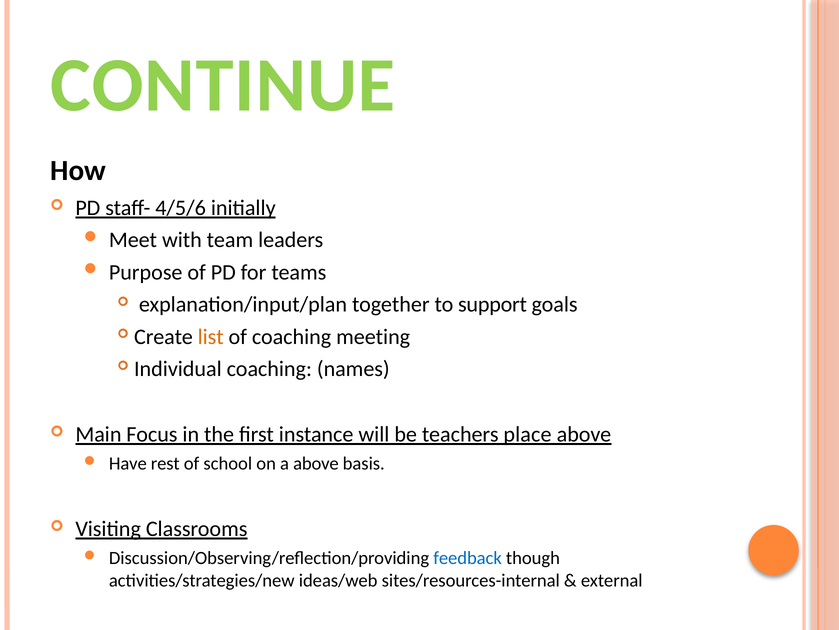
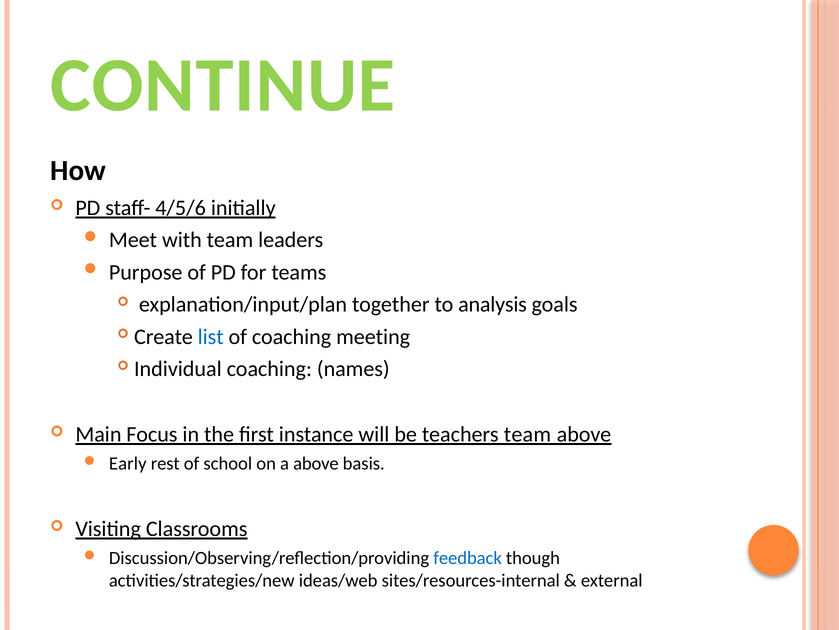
support: support -> analysis
list colour: orange -> blue
teachers place: place -> team
Have: Have -> Early
